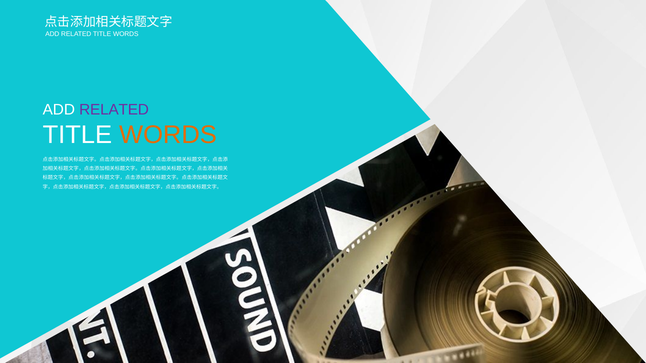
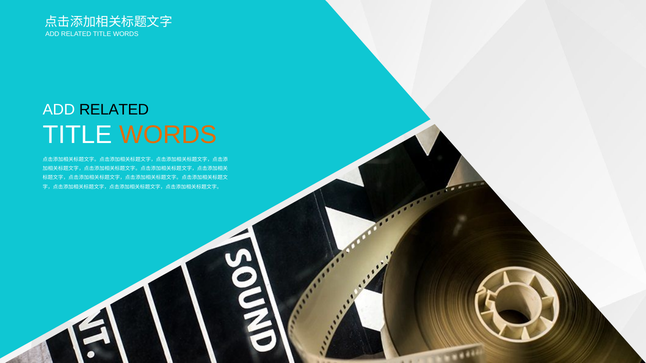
RELATED at (114, 110) colour: purple -> black
